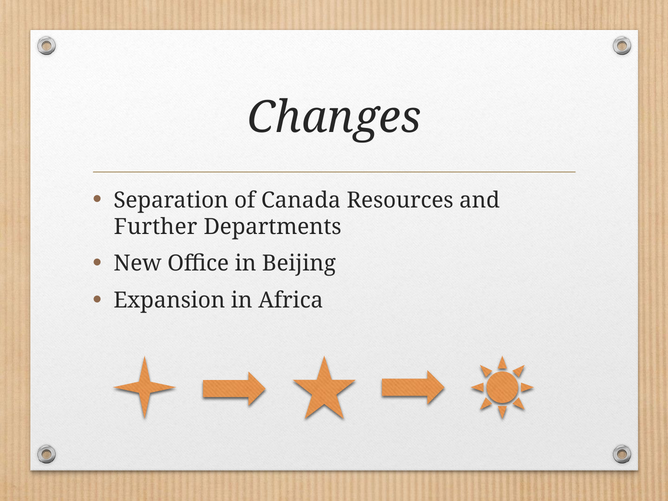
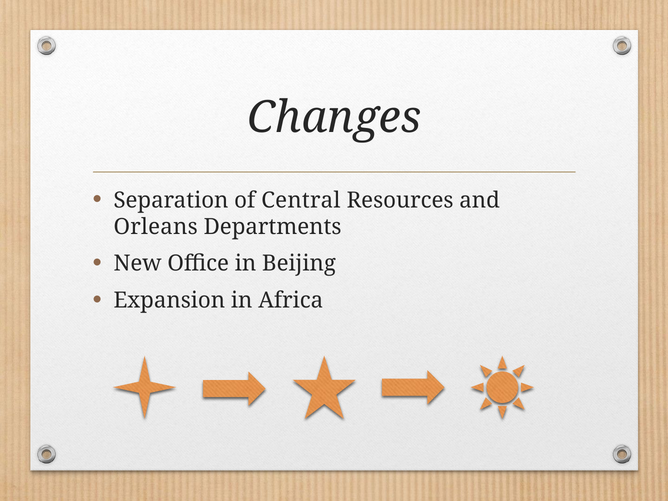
Canada: Canada -> Central
Further: Further -> Orleans
